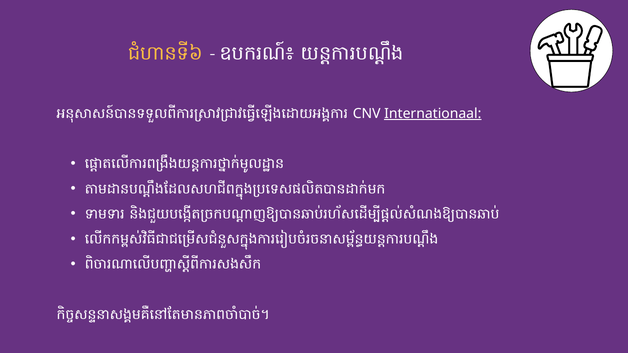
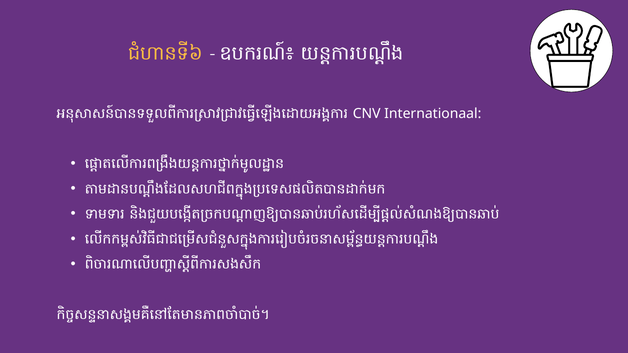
Internationaal underline: present -> none
